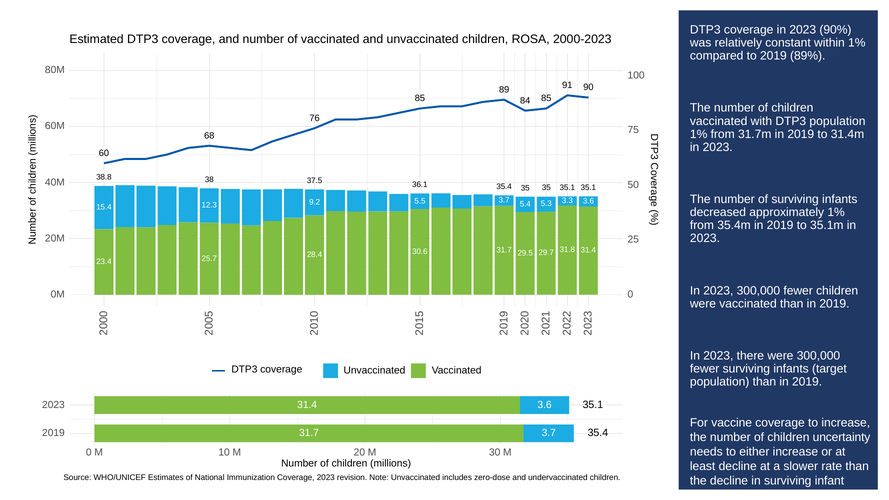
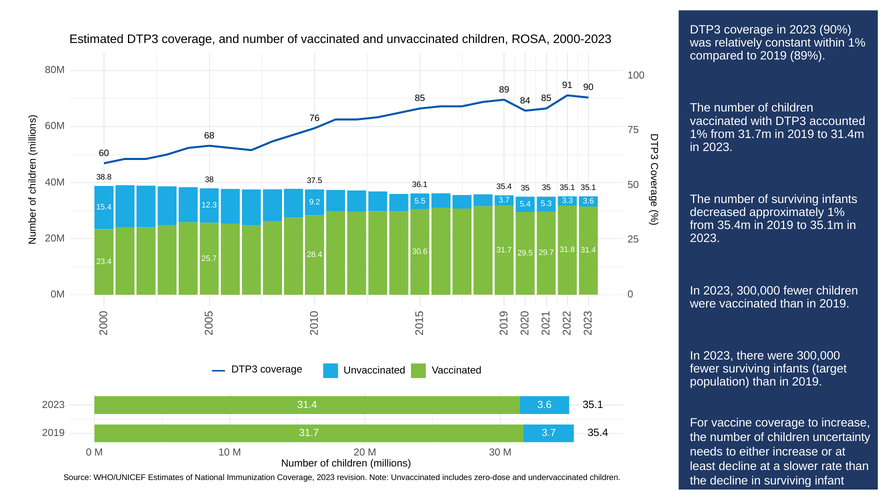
DTP3 population: population -> accounted
